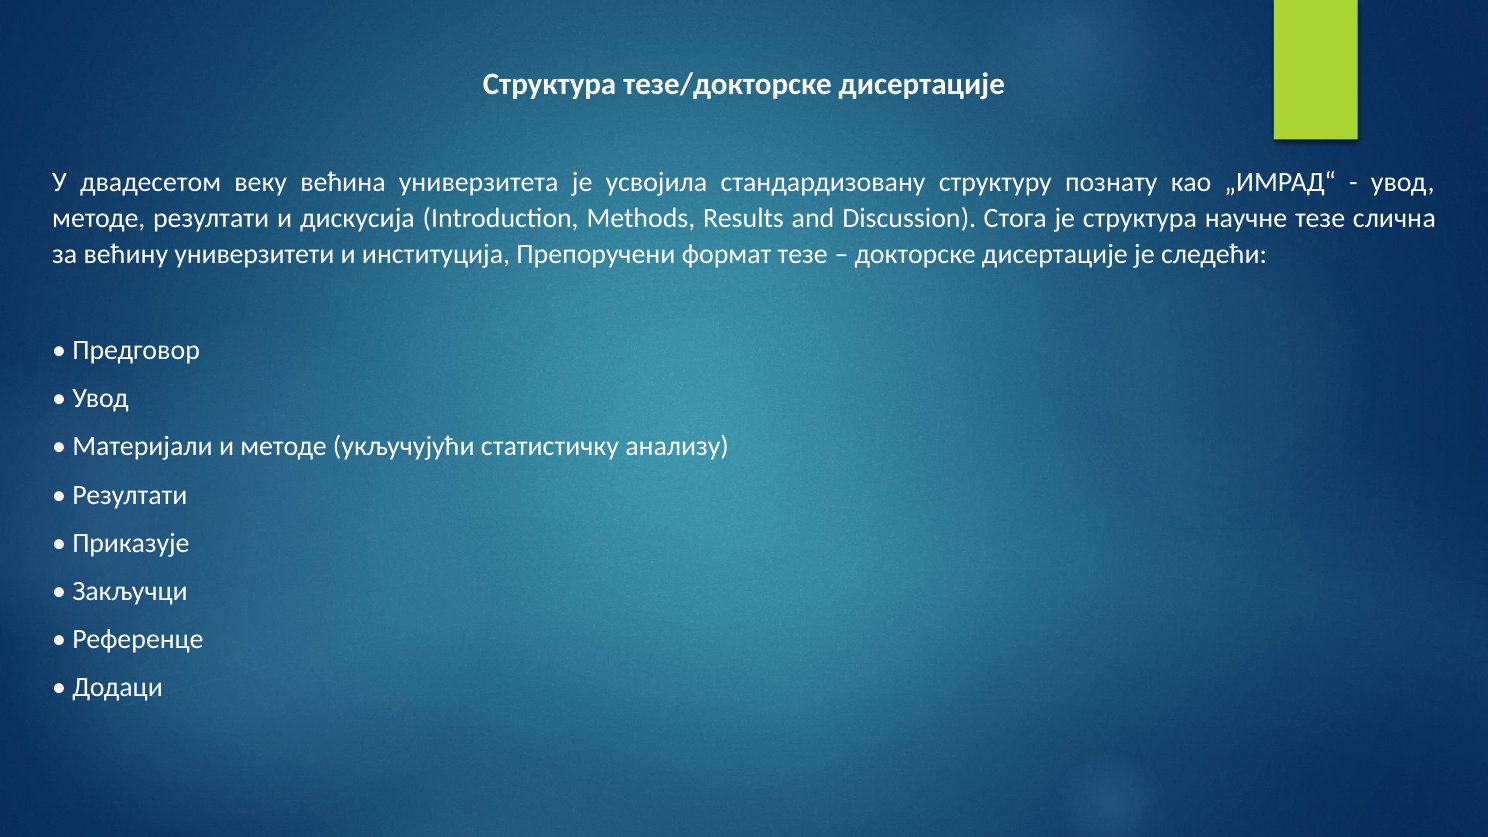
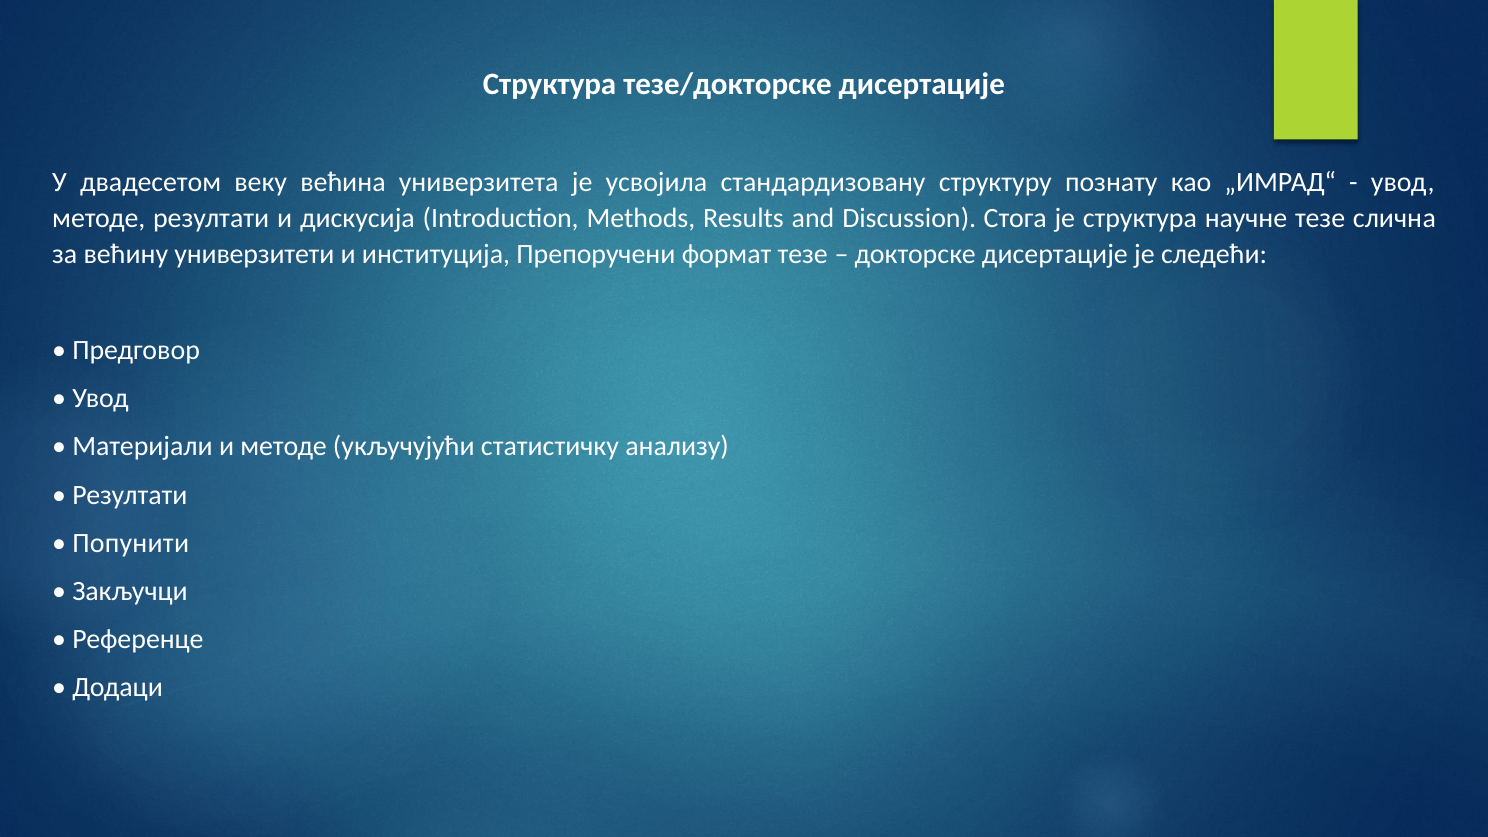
Приказује: Приказује -> Попунити
